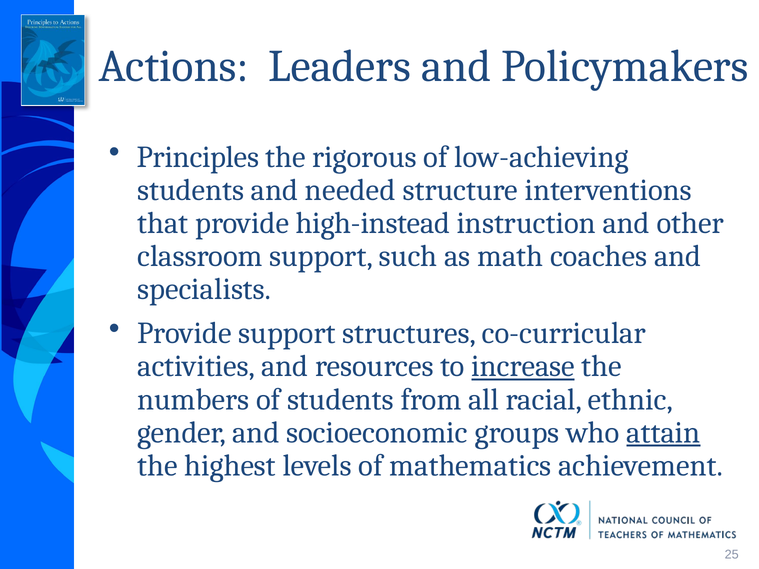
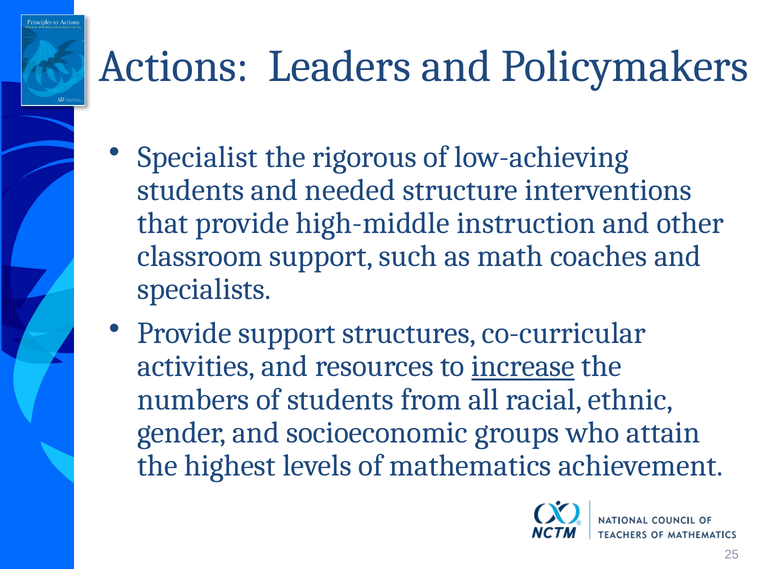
Principles: Principles -> Specialist
high-instead: high-instead -> high-middle
attain underline: present -> none
